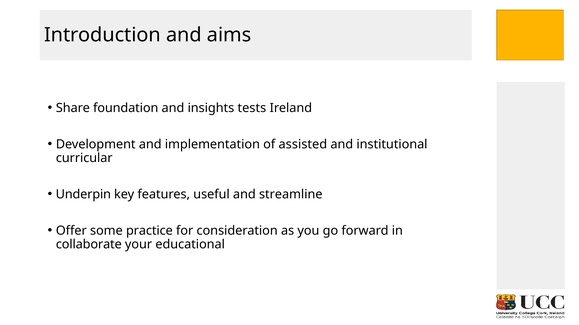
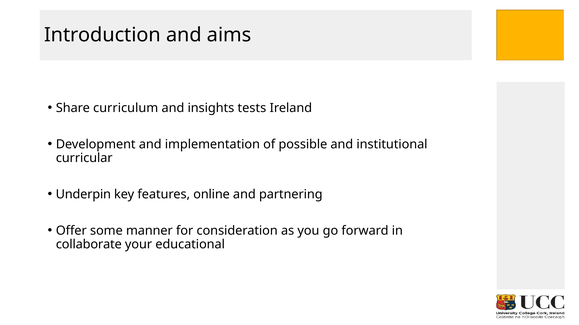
foundation: foundation -> curriculum
assisted: assisted -> possible
useful: useful -> online
streamline: streamline -> partnering
practice: practice -> manner
